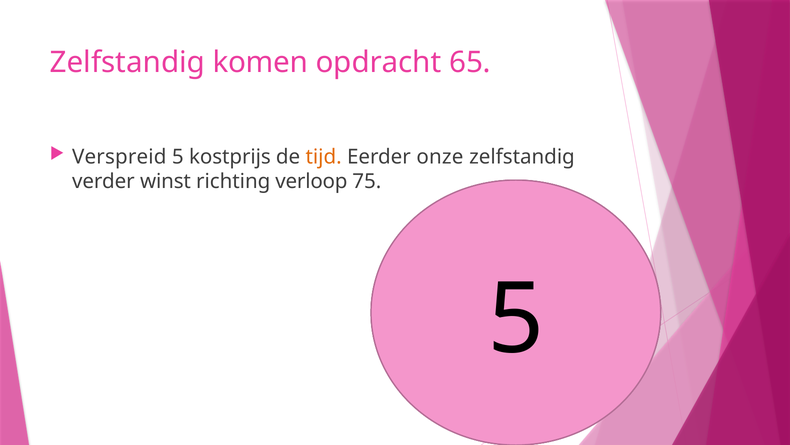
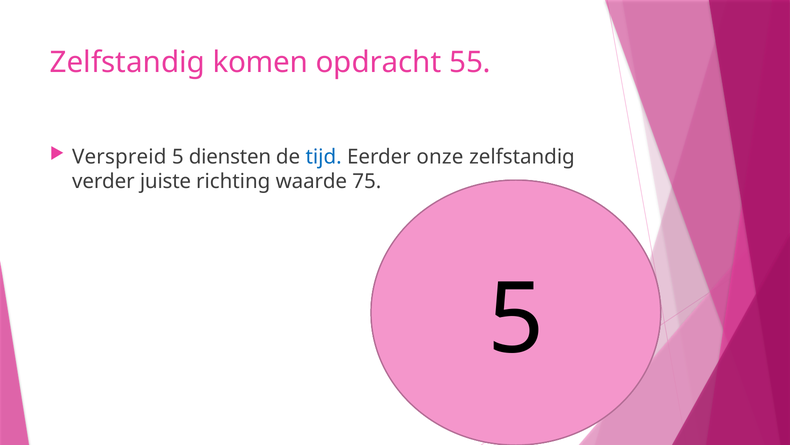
65: 65 -> 55
kostprijs: kostprijs -> diensten
tijd colour: orange -> blue
winst: winst -> juiste
verloop: verloop -> waarde
